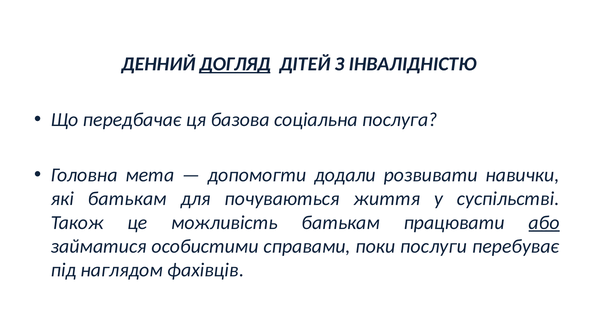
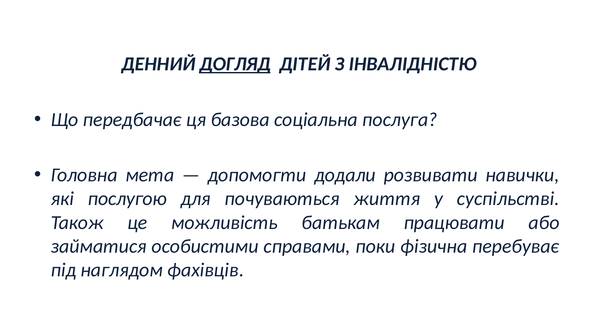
які батькам: батькам -> послугою
або underline: present -> none
послуги: послуги -> фізична
